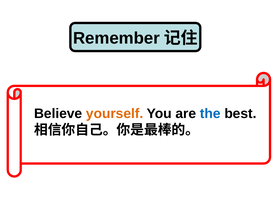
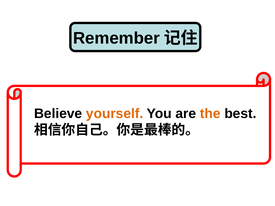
the colour: blue -> orange
